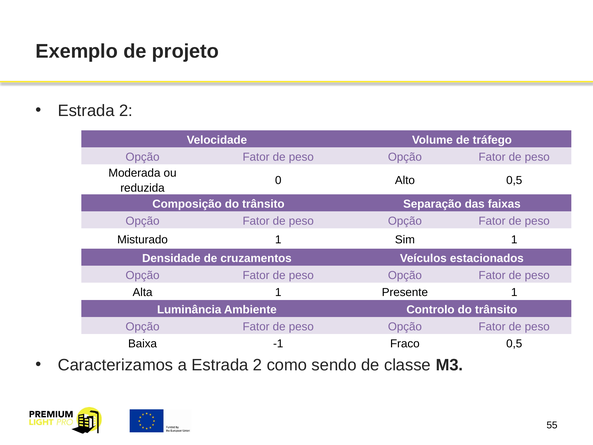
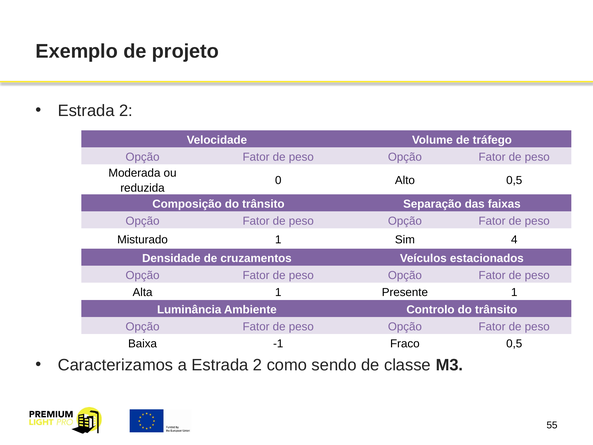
Sim 1: 1 -> 4
